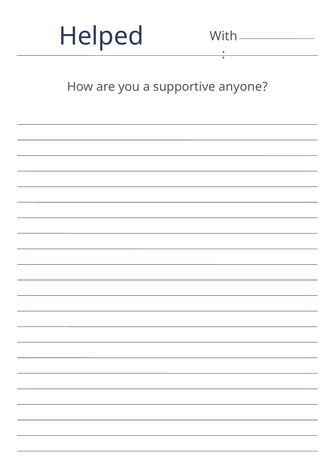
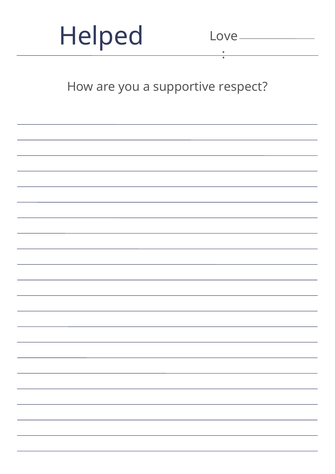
With: With -> Love
anyone: anyone -> respect
